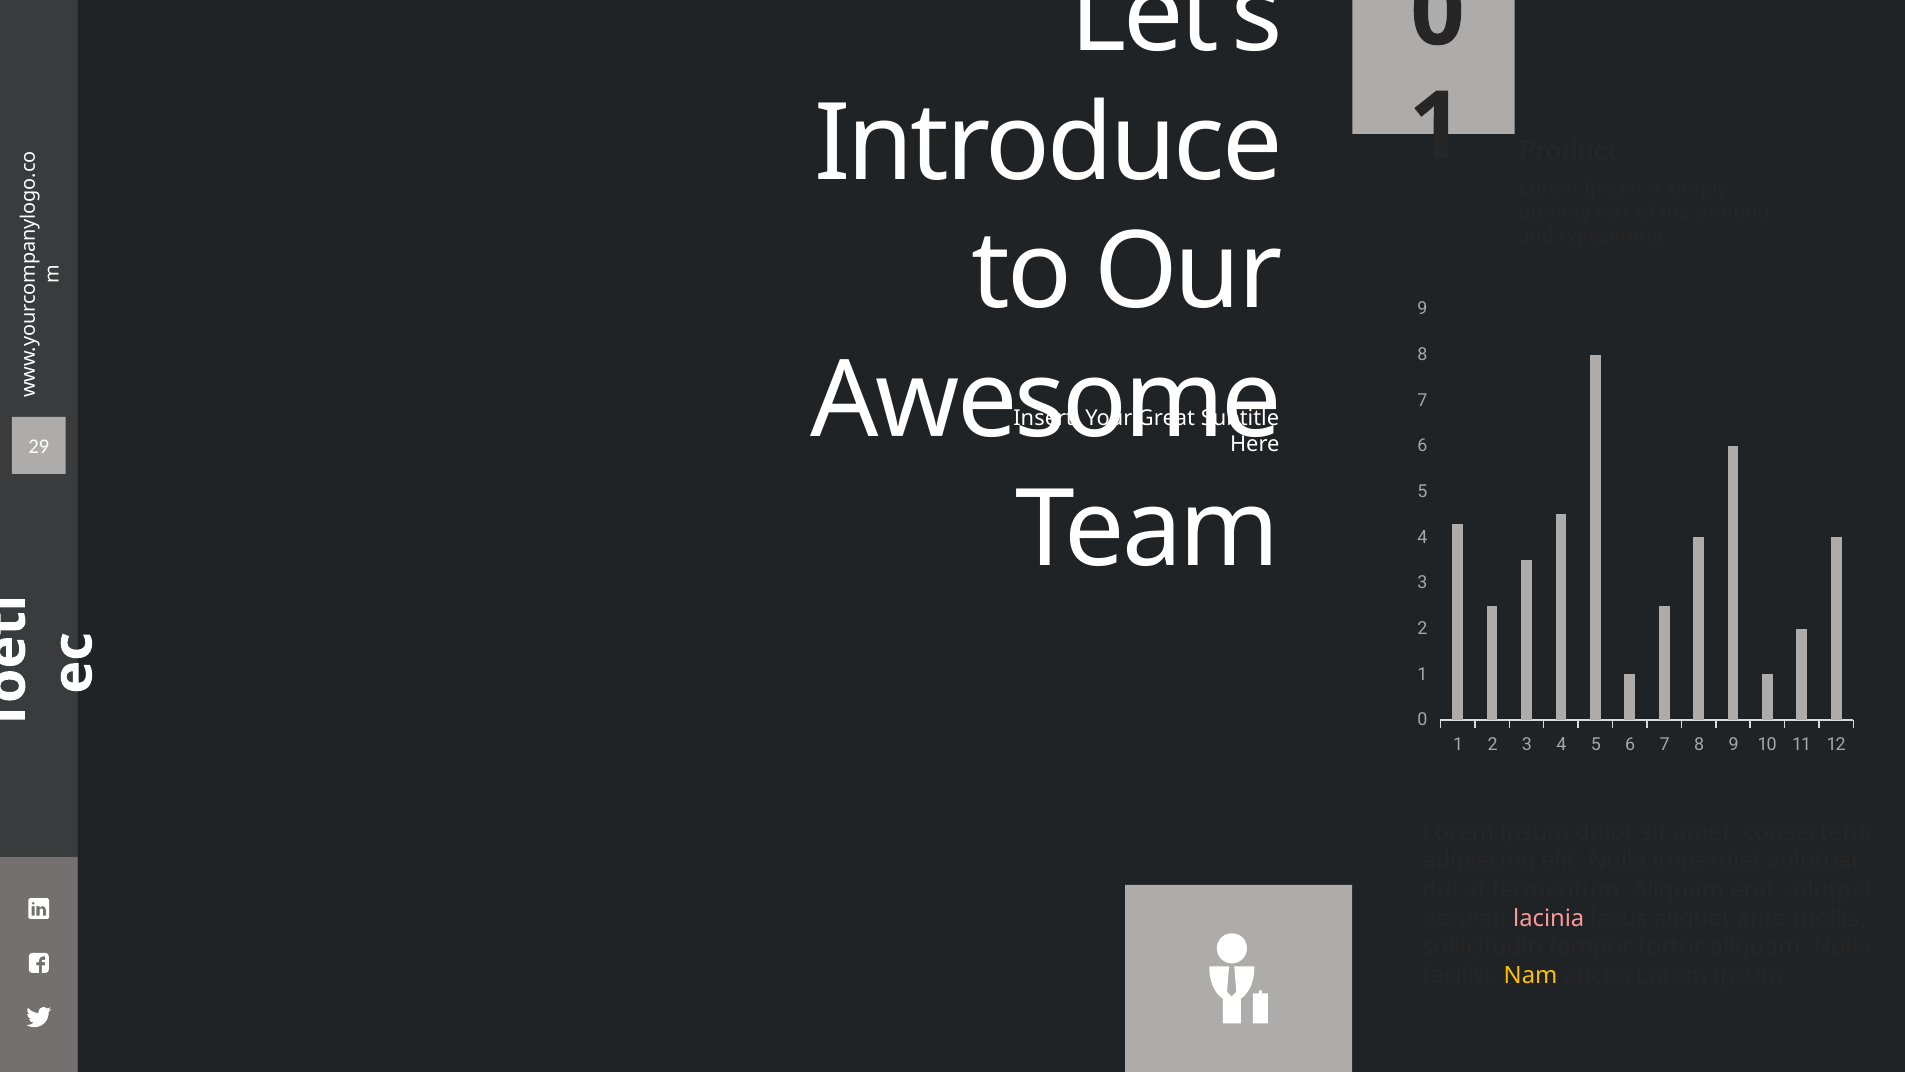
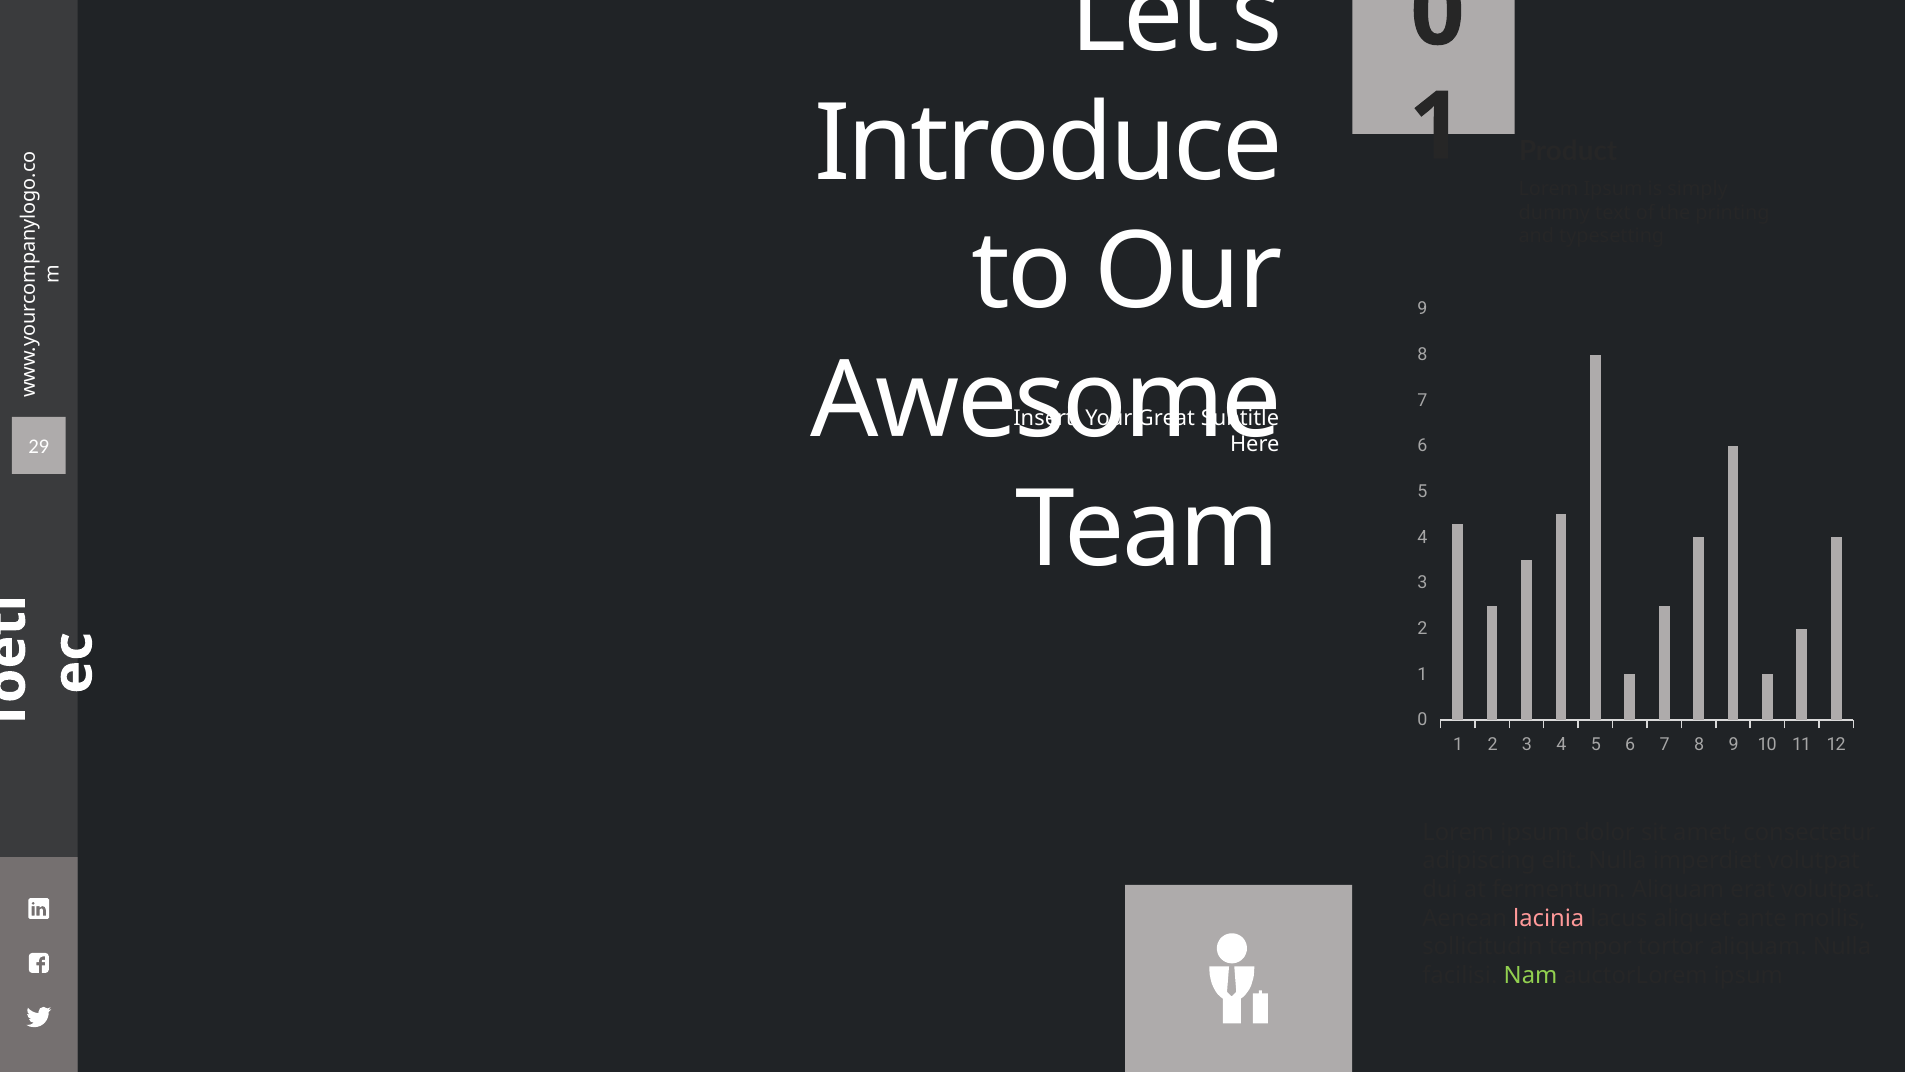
Nam colour: yellow -> light green
